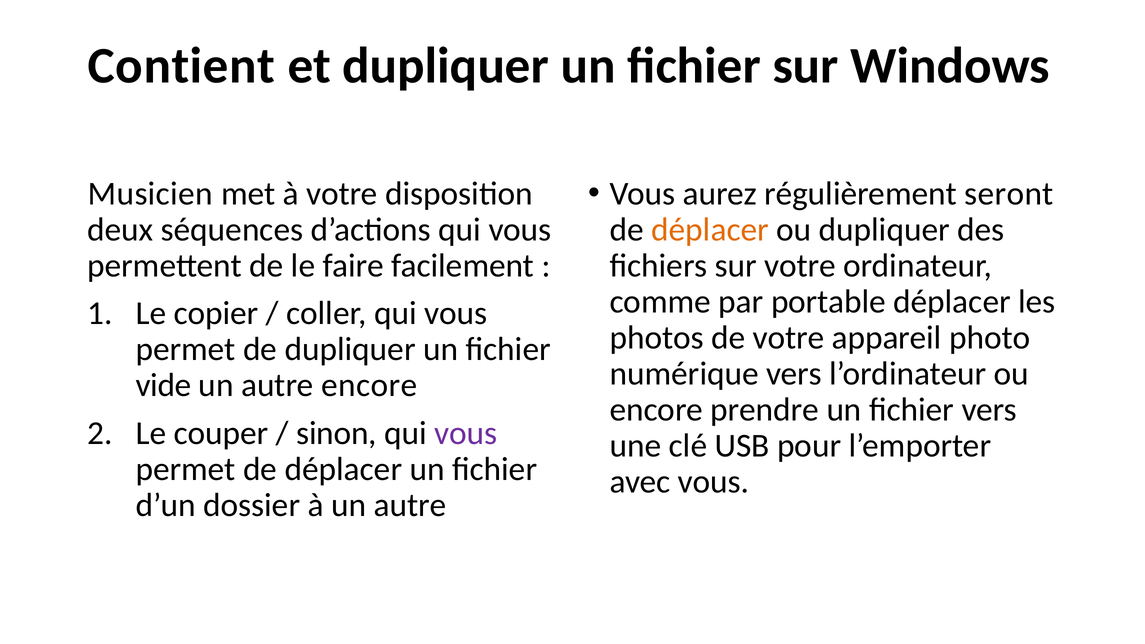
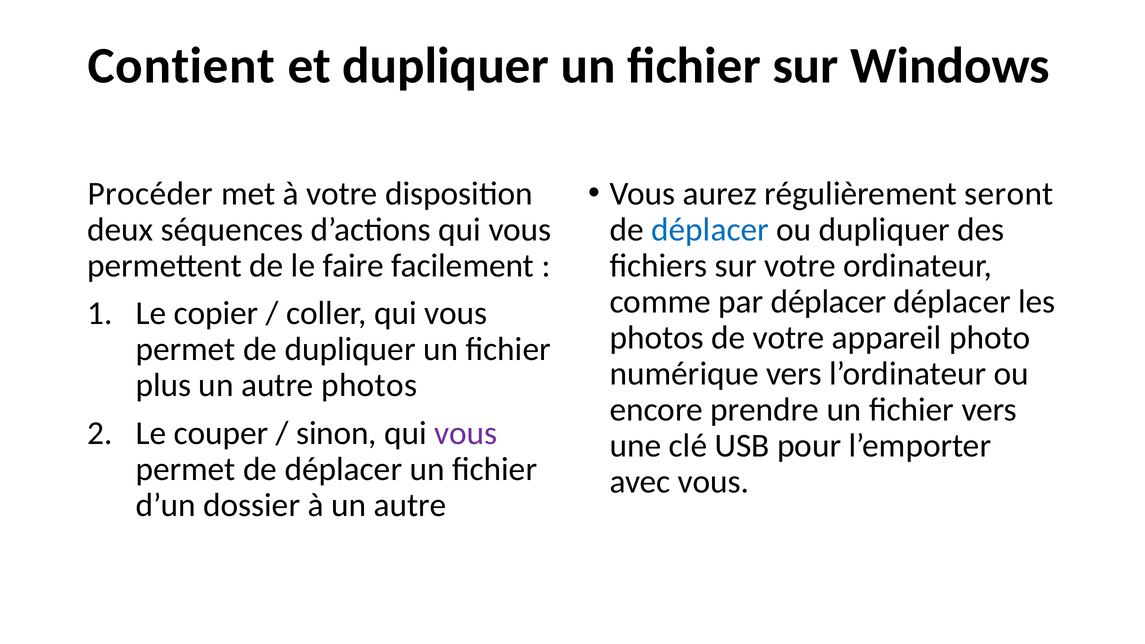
Musicien: Musicien -> Procéder
déplacer at (710, 230) colour: orange -> blue
par portable: portable -> déplacer
vide: vide -> plus
autre encore: encore -> photos
